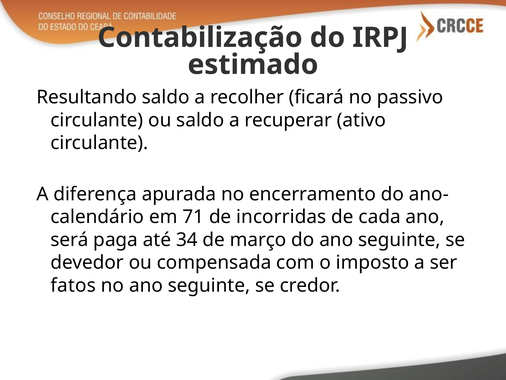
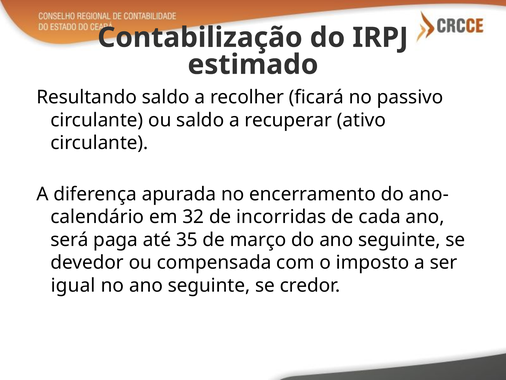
71: 71 -> 32
34: 34 -> 35
fatos: fatos -> igual
